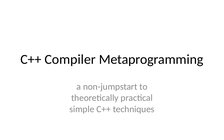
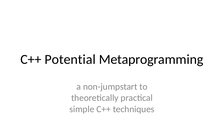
Compiler: Compiler -> Potential
